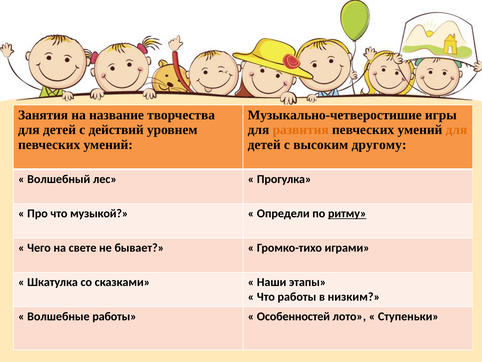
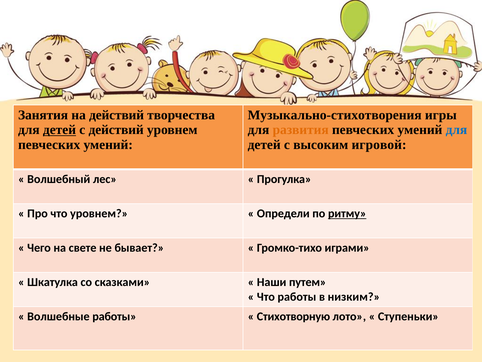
на название: название -> действий
Музыкально-четверостишие: Музыкально-четверостишие -> Музыкально-стихотворения
детей at (59, 130) underline: none -> present
для at (456, 130) colour: orange -> blue
другому: другому -> игровой
что музыкой: музыкой -> уровнем
этапы: этапы -> путем
Особенностей: Особенностей -> Стихотворную
